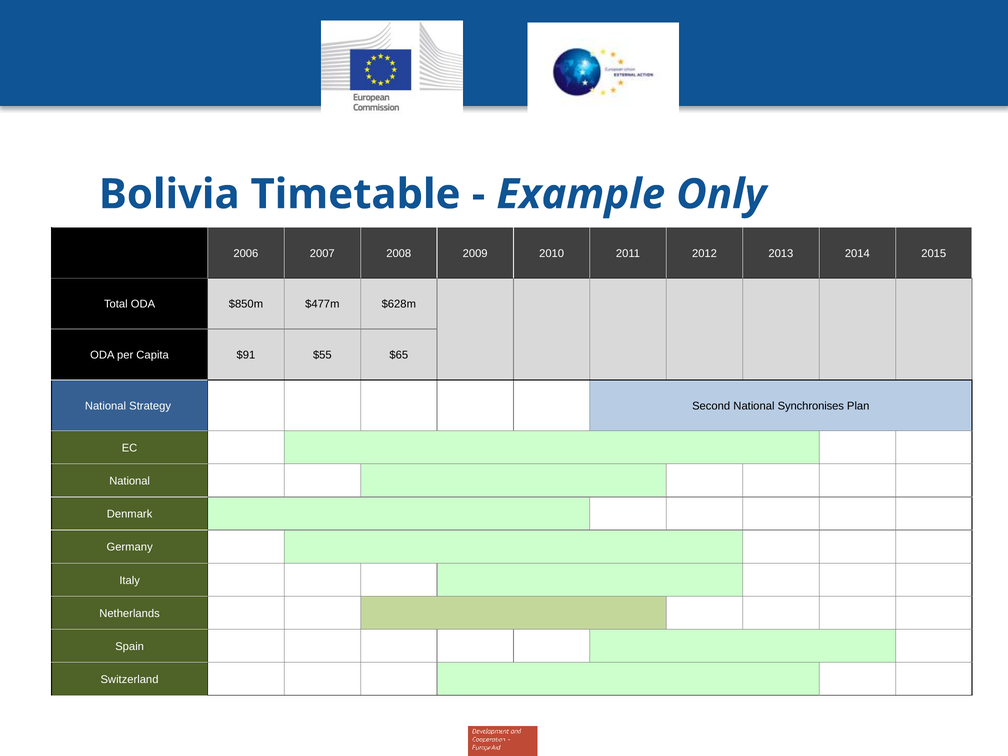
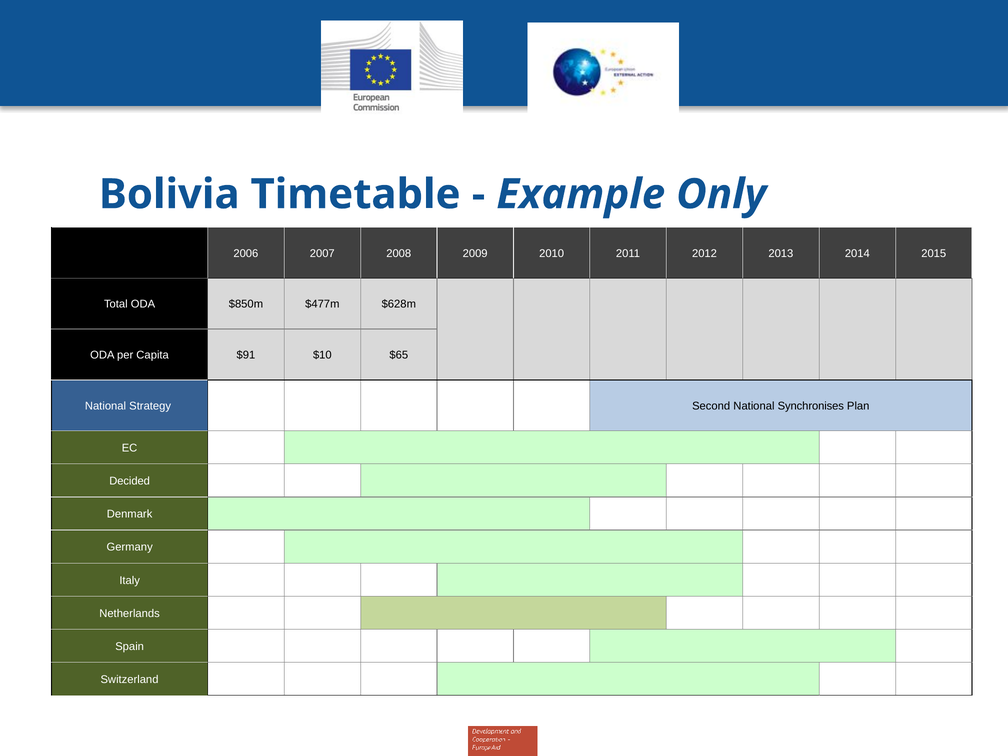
$55: $55 -> $10
National at (130, 481): National -> Decided
